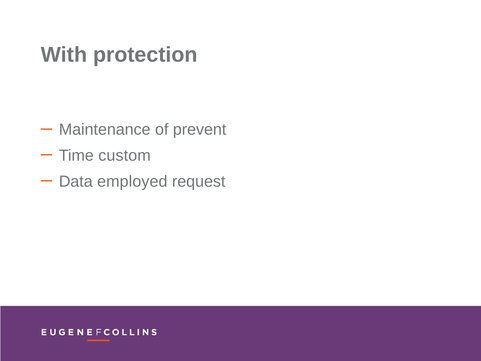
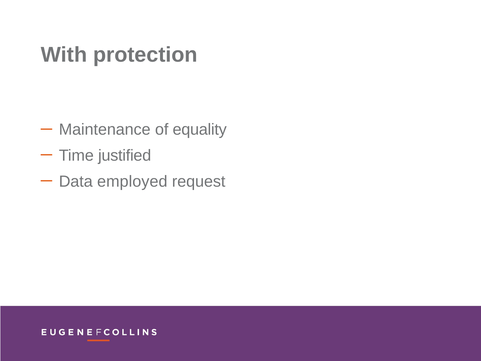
prevent: prevent -> equality
custom: custom -> justified
